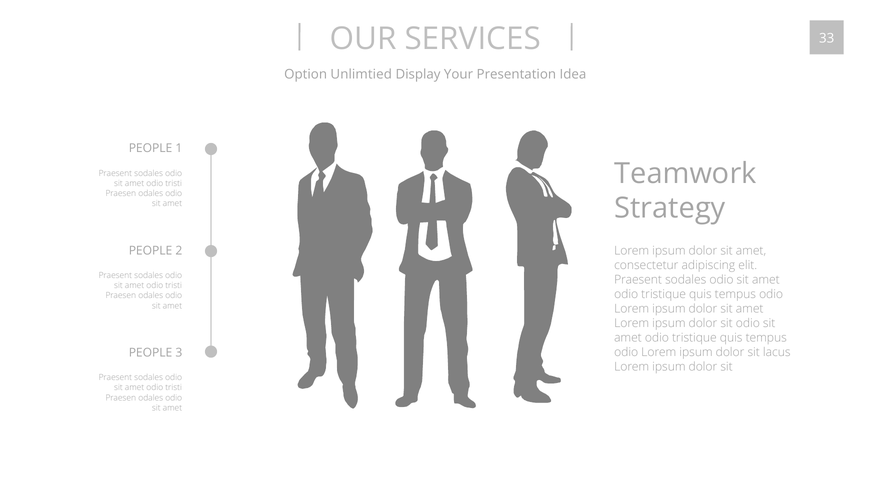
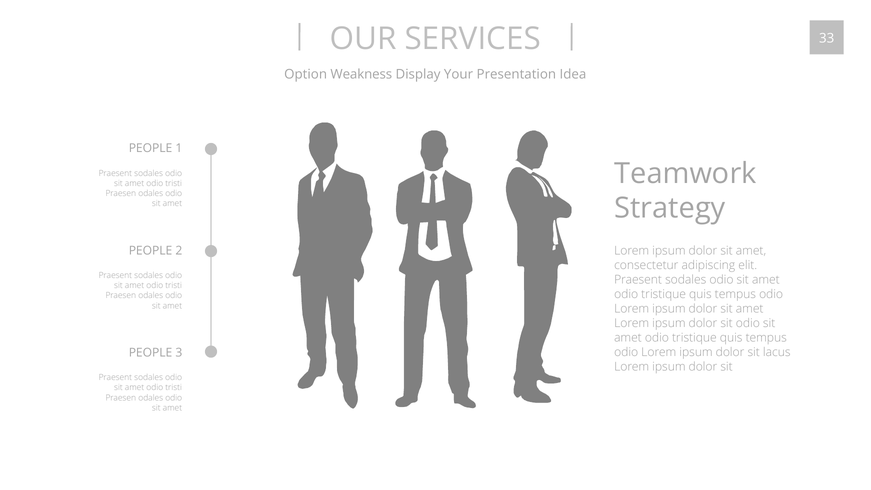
Unlimtied: Unlimtied -> Weakness
